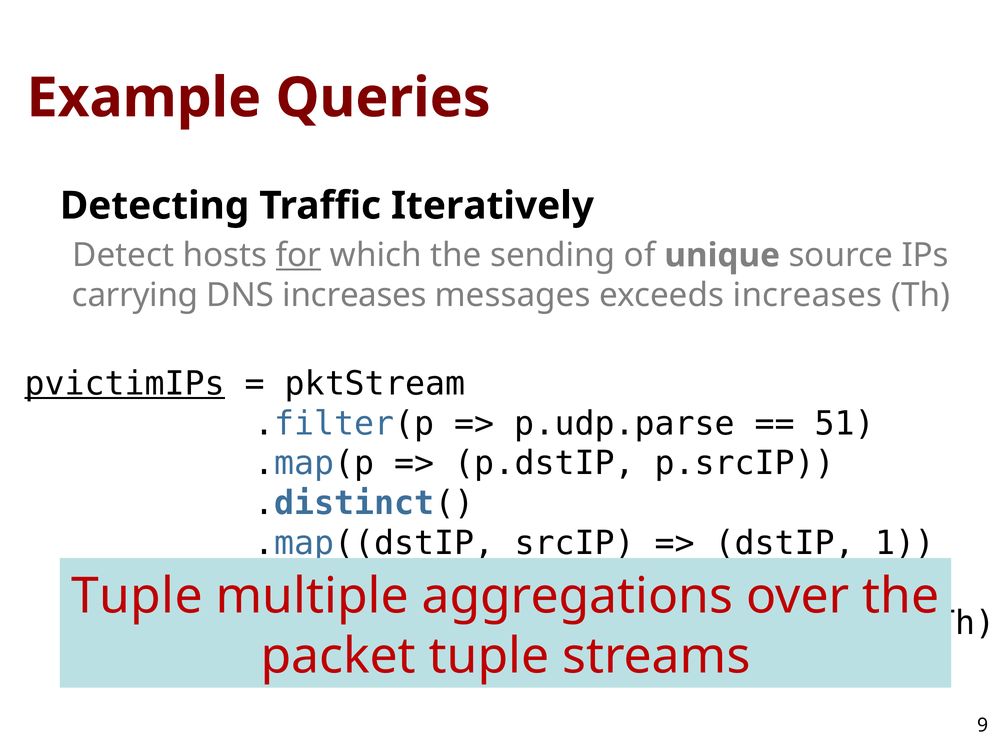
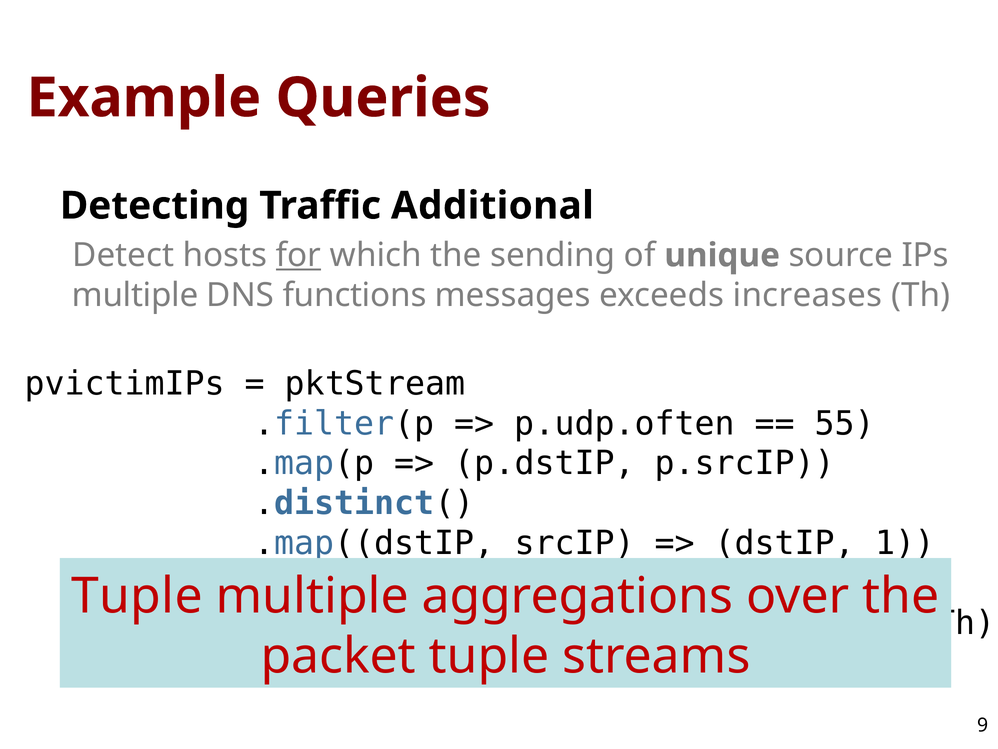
Iteratively: Iteratively -> Additional
carrying at (135, 295): carrying -> multiple
DNS increases: increases -> functions
pvictimIPs underline: present -> none
p.udp.parse: p.udp.parse -> p.udp.often
51: 51 -> 55
